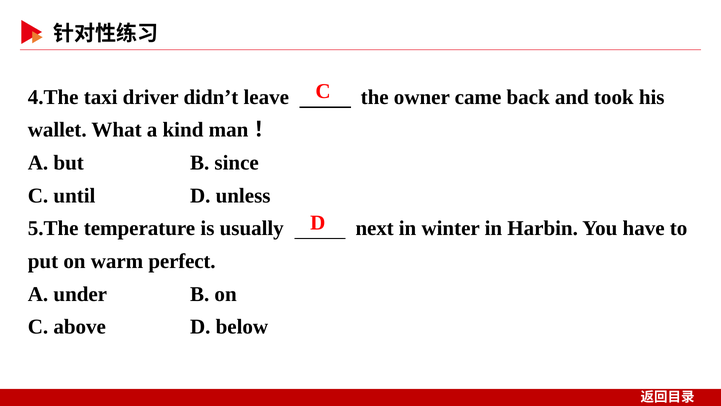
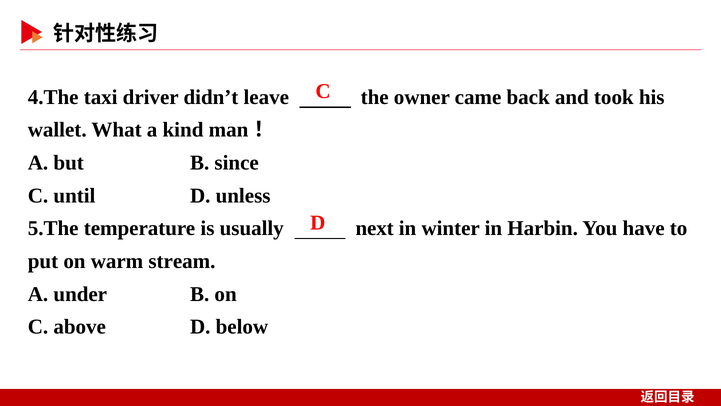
perfect: perfect -> stream
